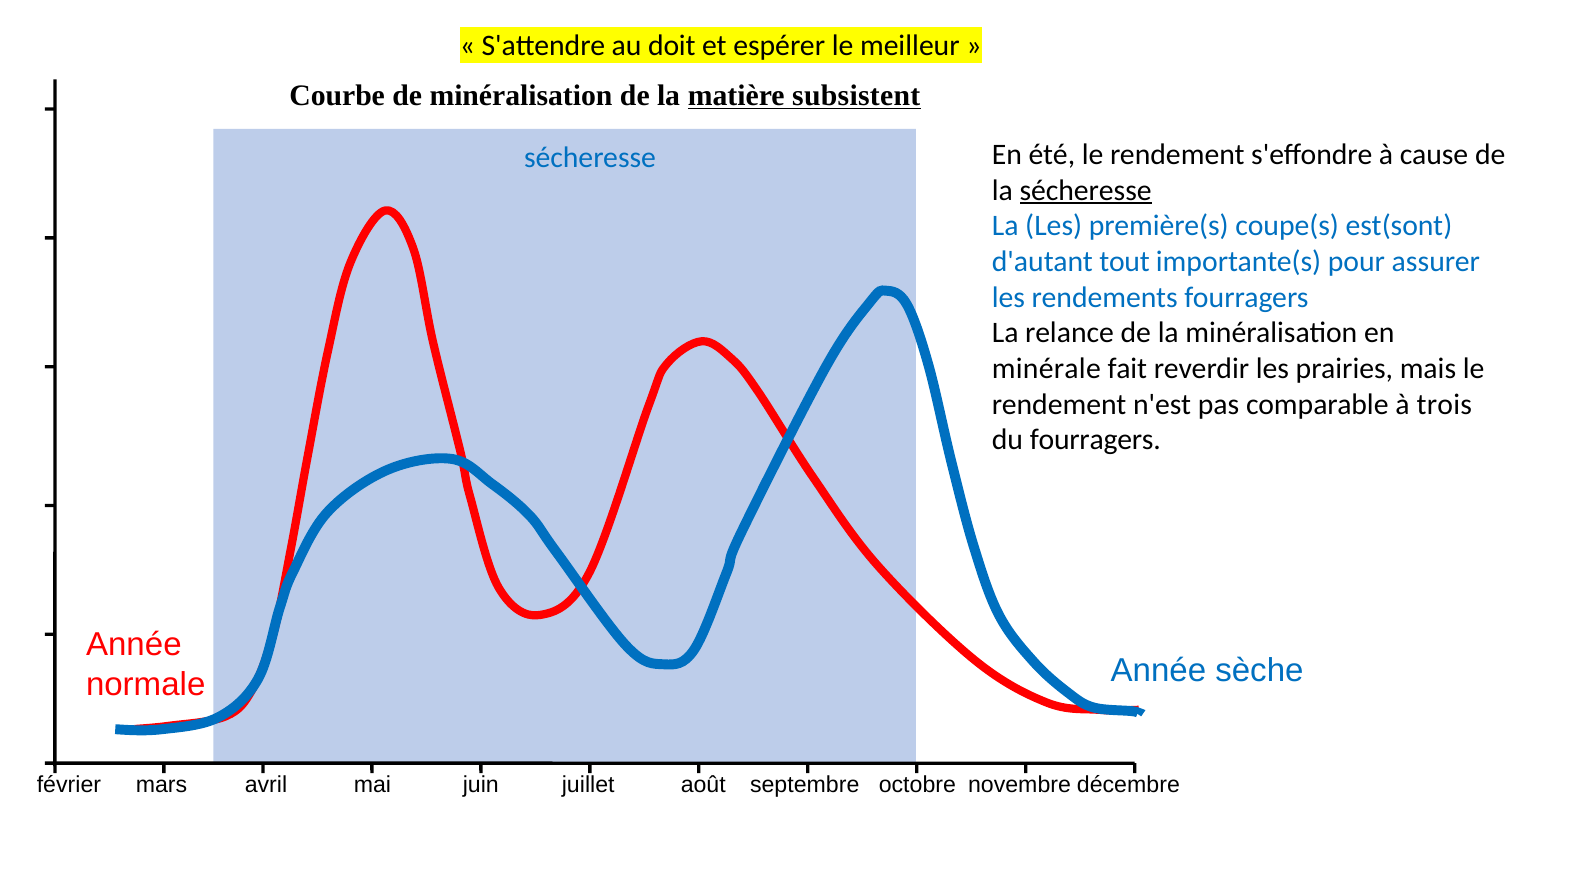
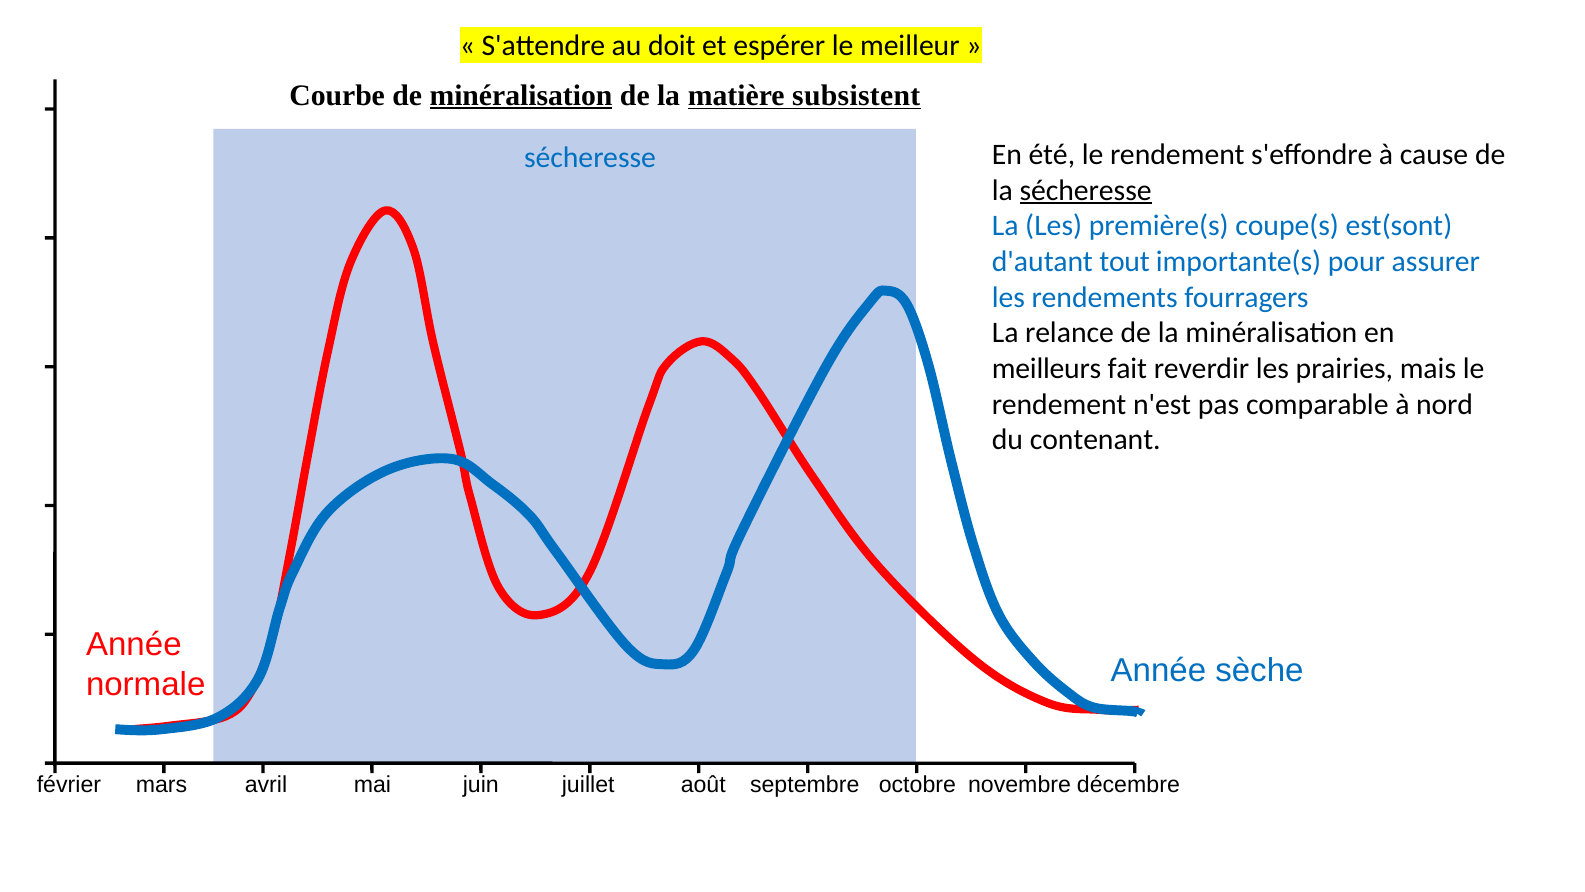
minéralisation at (521, 95) underline: none -> present
minérale: minérale -> meilleurs
trois: trois -> nord
du fourragers: fourragers -> contenant
